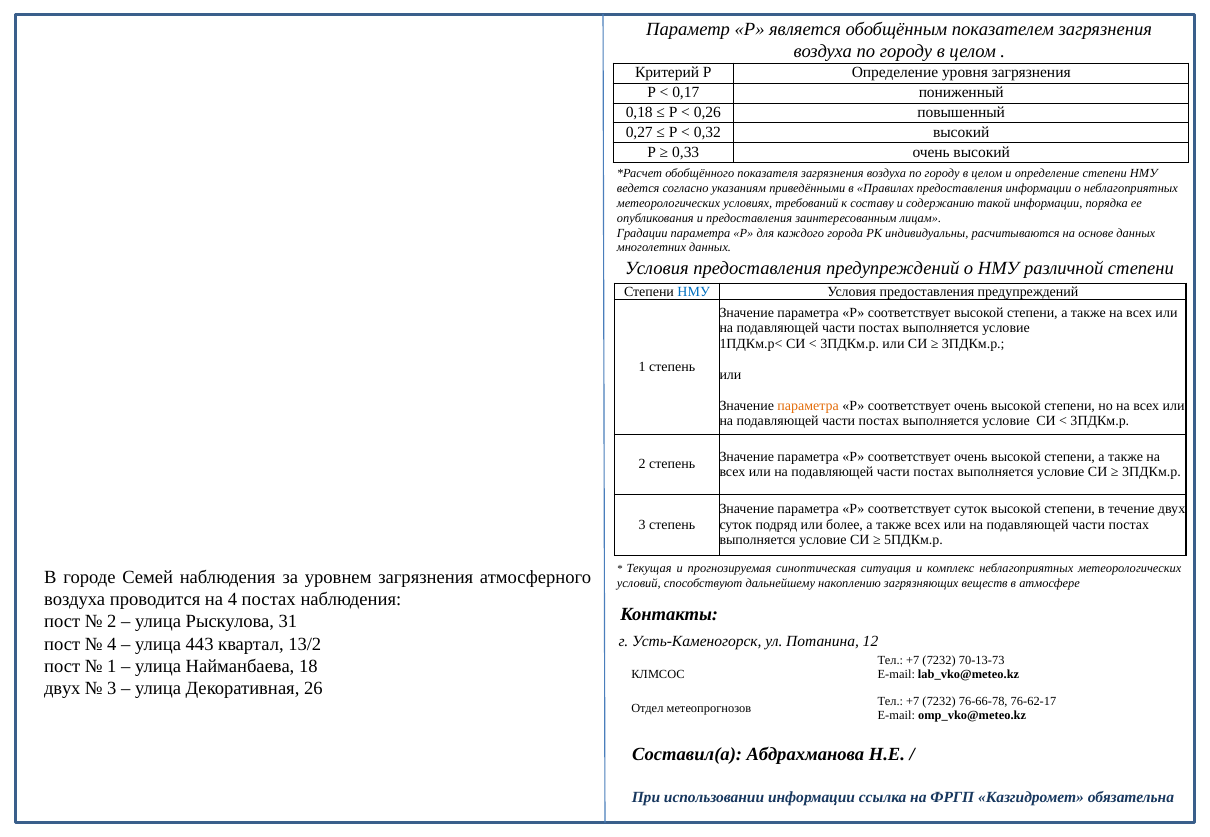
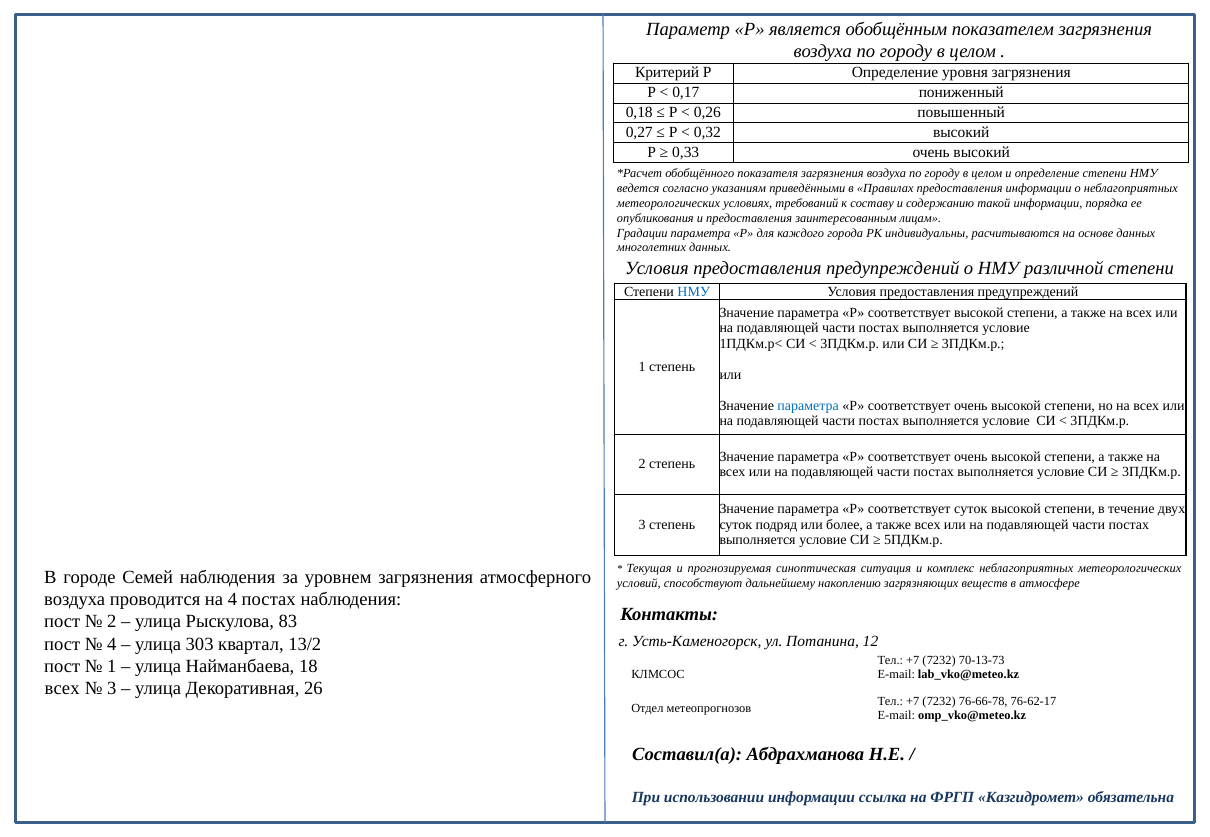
параметра at (808, 406) colour: orange -> blue
31: 31 -> 83
443: 443 -> 303
двух at (62, 689): двух -> всех
